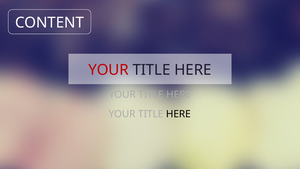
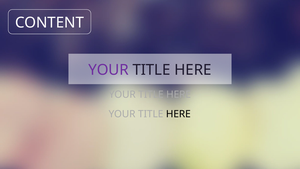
YOUR at (109, 70) colour: red -> purple
